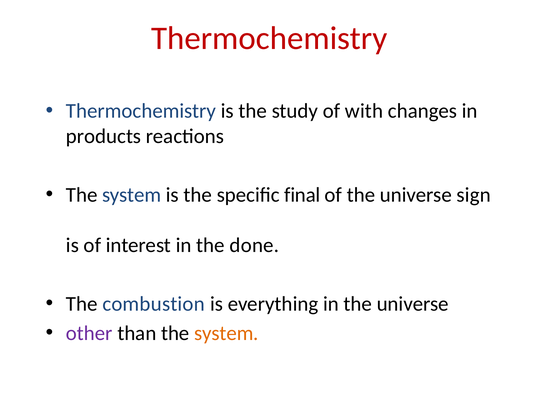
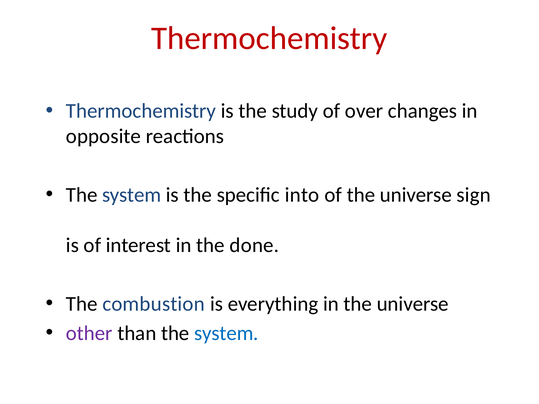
with: with -> over
products: products -> opposite
final: final -> into
system at (226, 333) colour: orange -> blue
